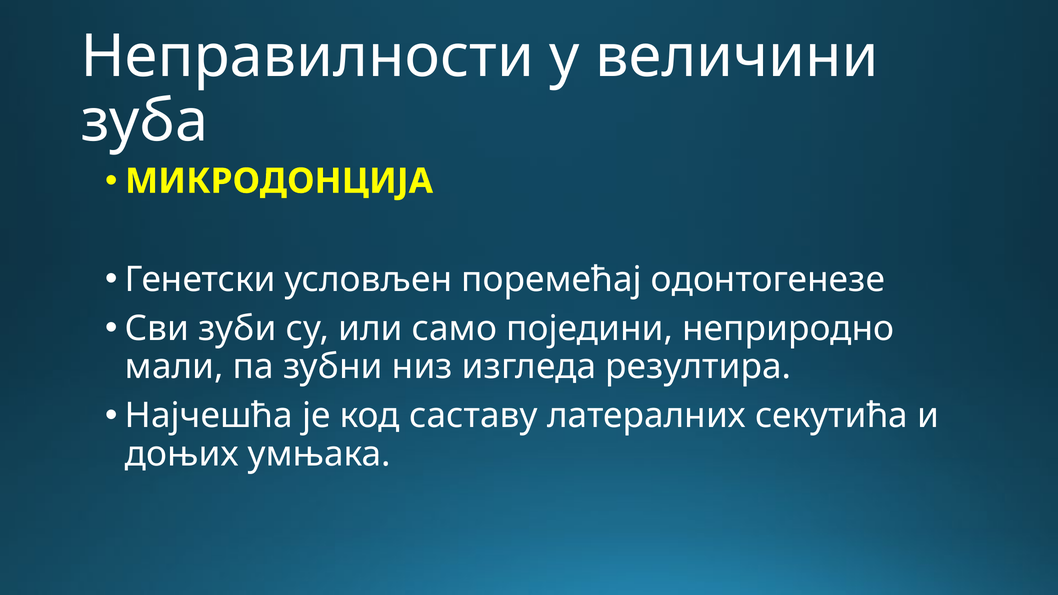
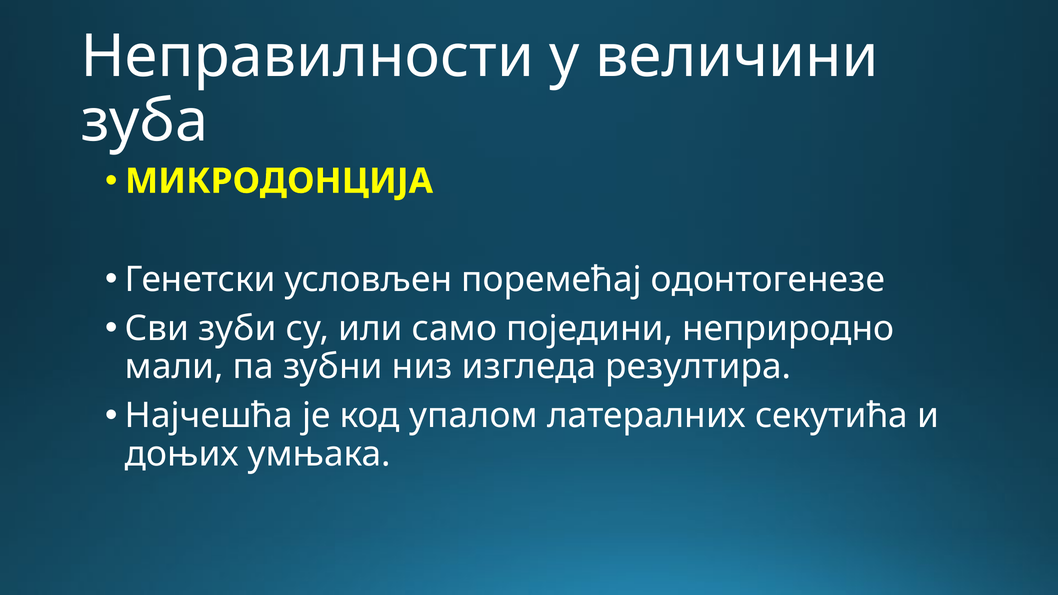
саставу: саставу -> упалом
